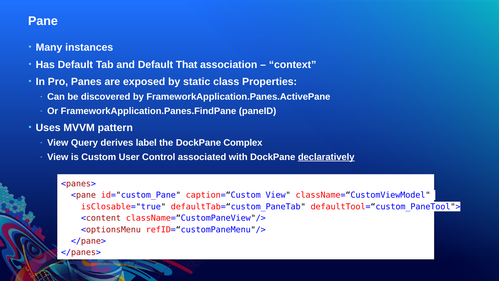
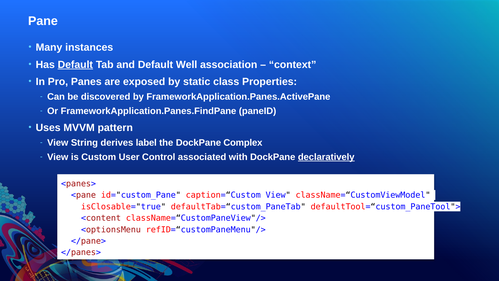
Default at (75, 65) underline: none -> present
That: That -> Well
Query: Query -> String
